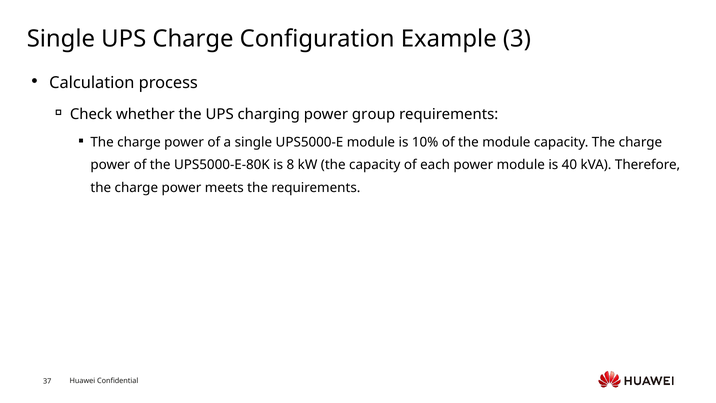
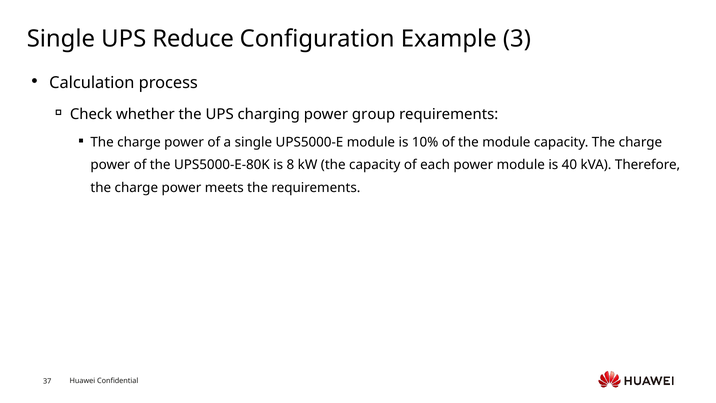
UPS Charge: Charge -> Reduce
